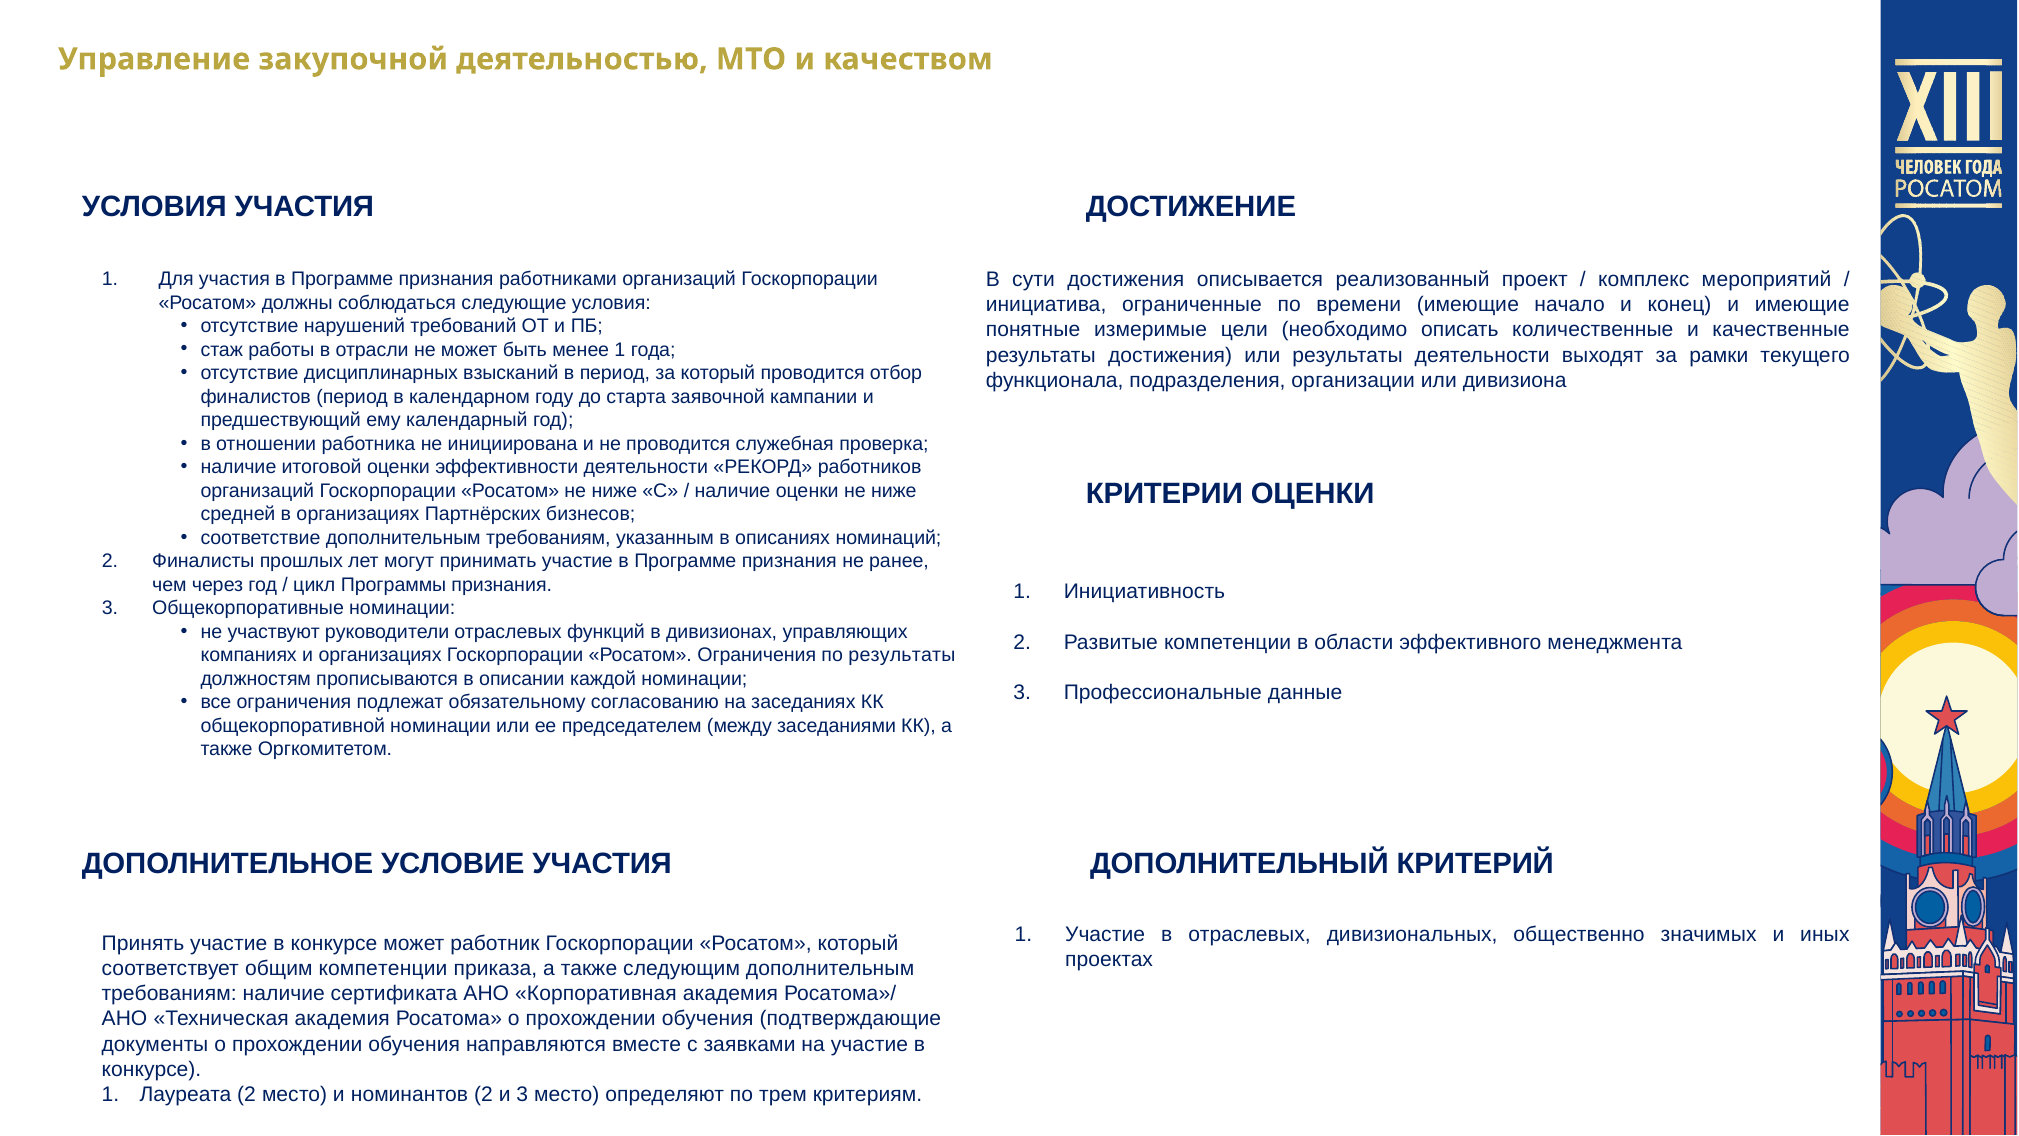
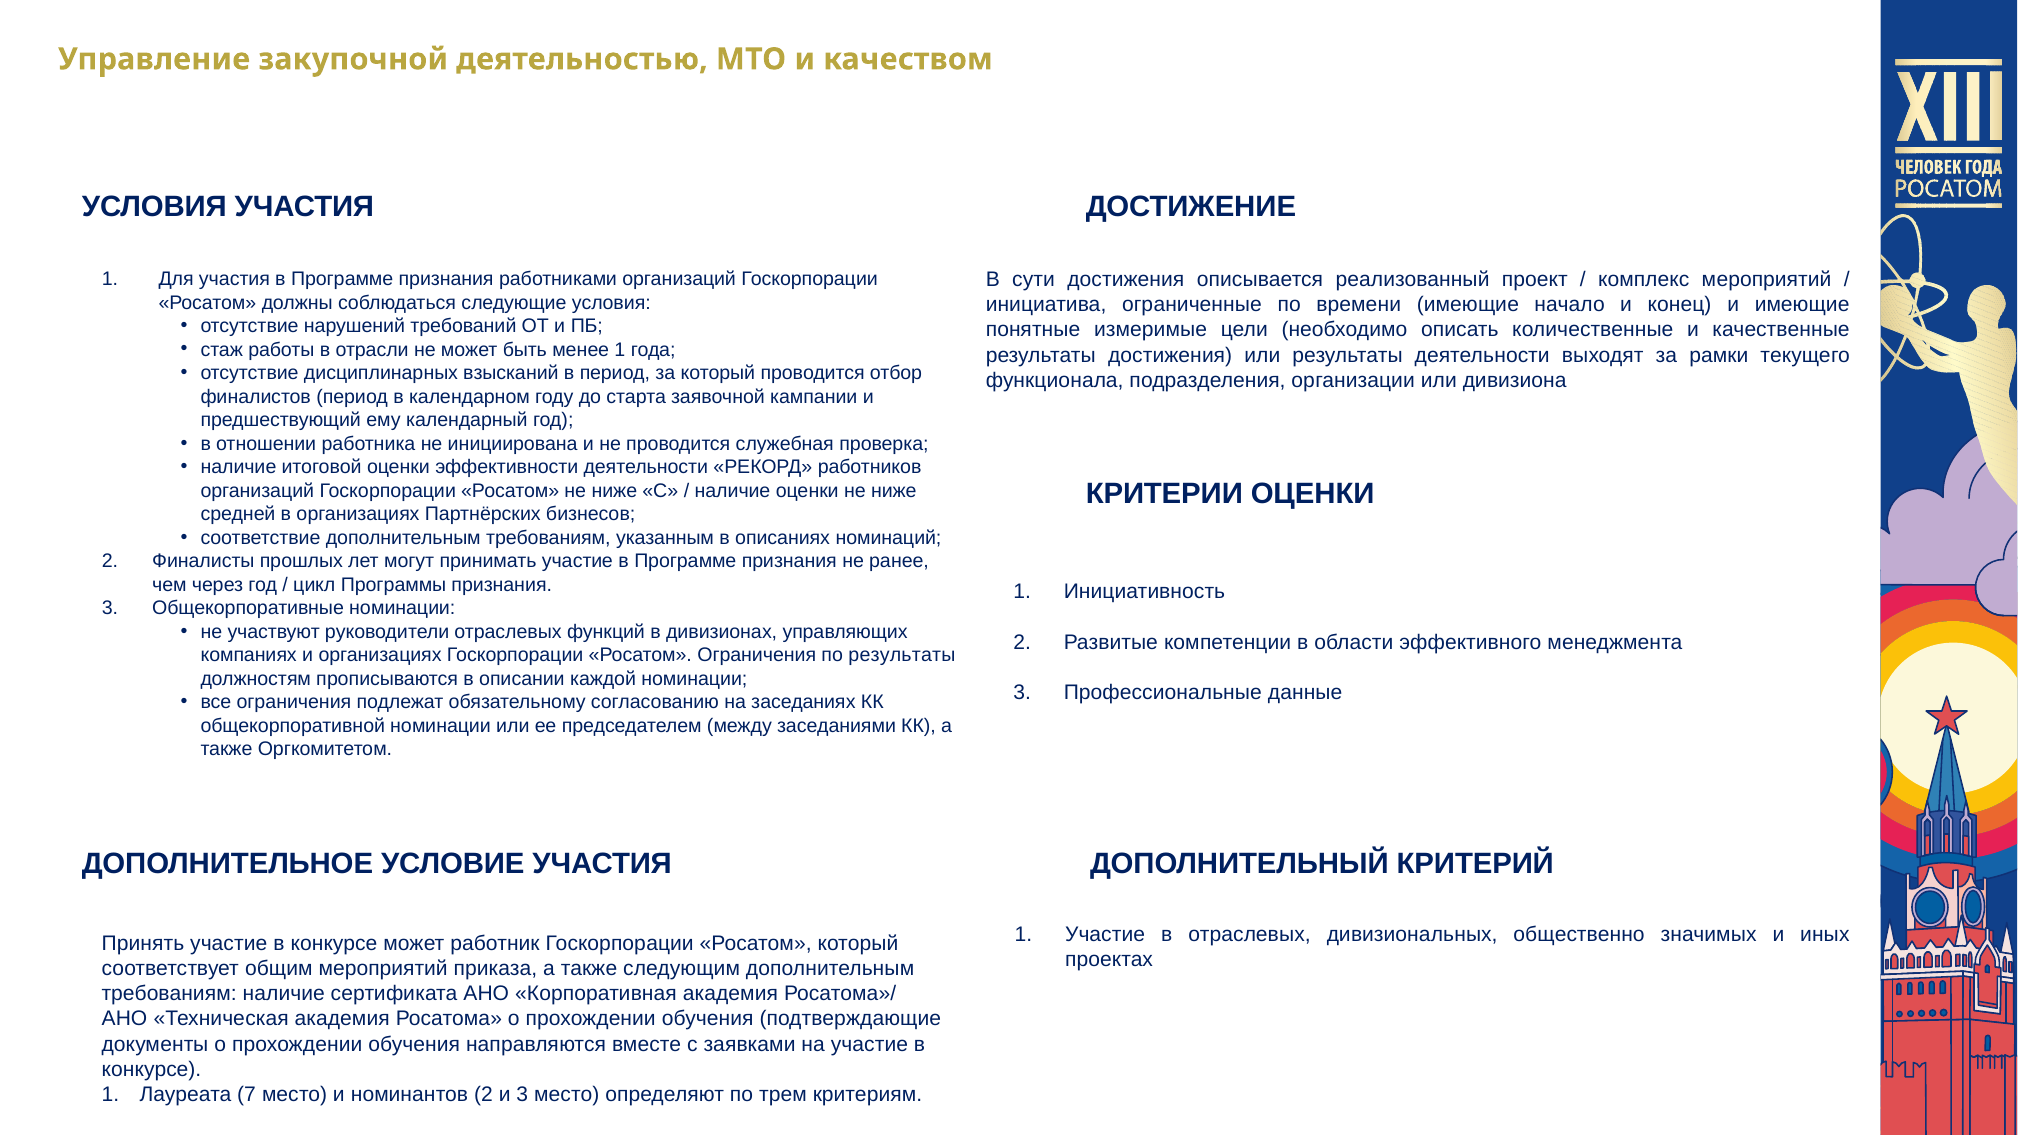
общим компетенции: компетенции -> мероприятий
Лауреата 2: 2 -> 7
